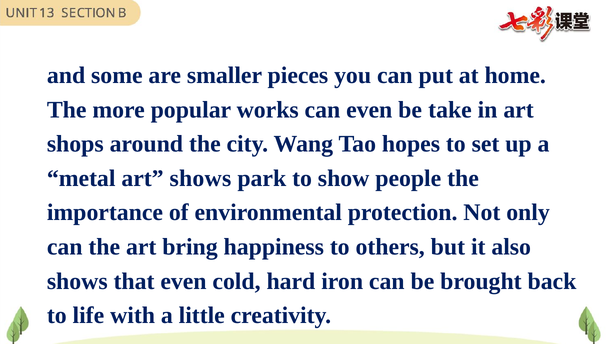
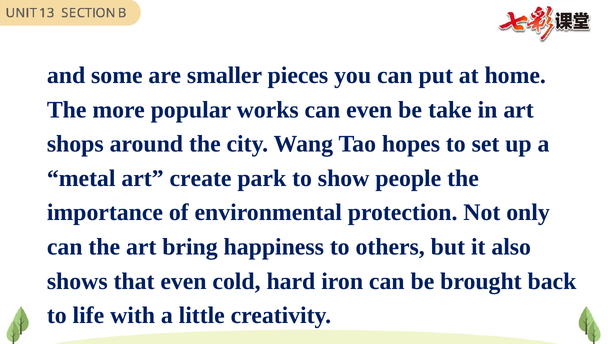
art shows: shows -> create
